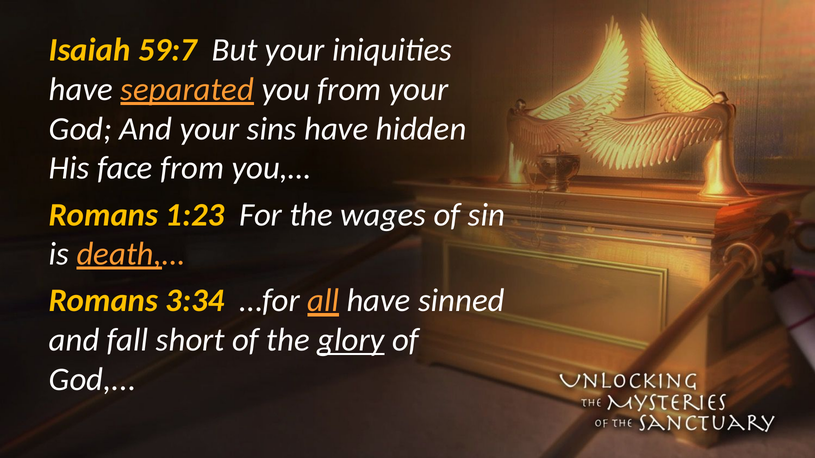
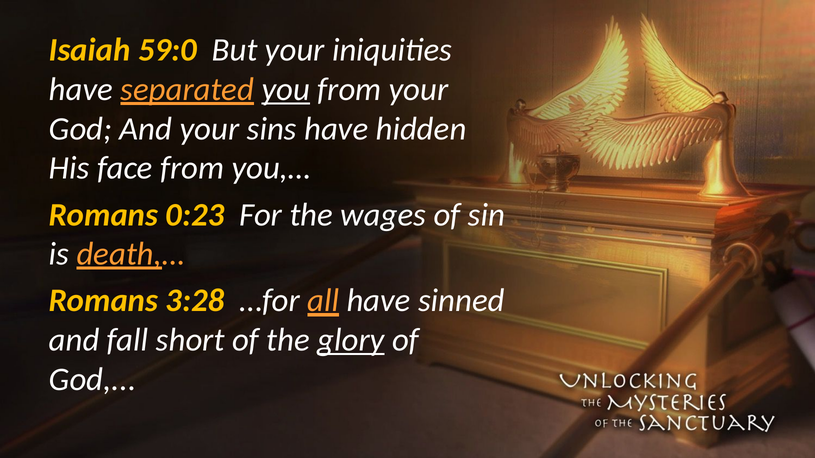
59:7: 59:7 -> 59:0
you underline: none -> present
1:23: 1:23 -> 0:23
3:34: 3:34 -> 3:28
